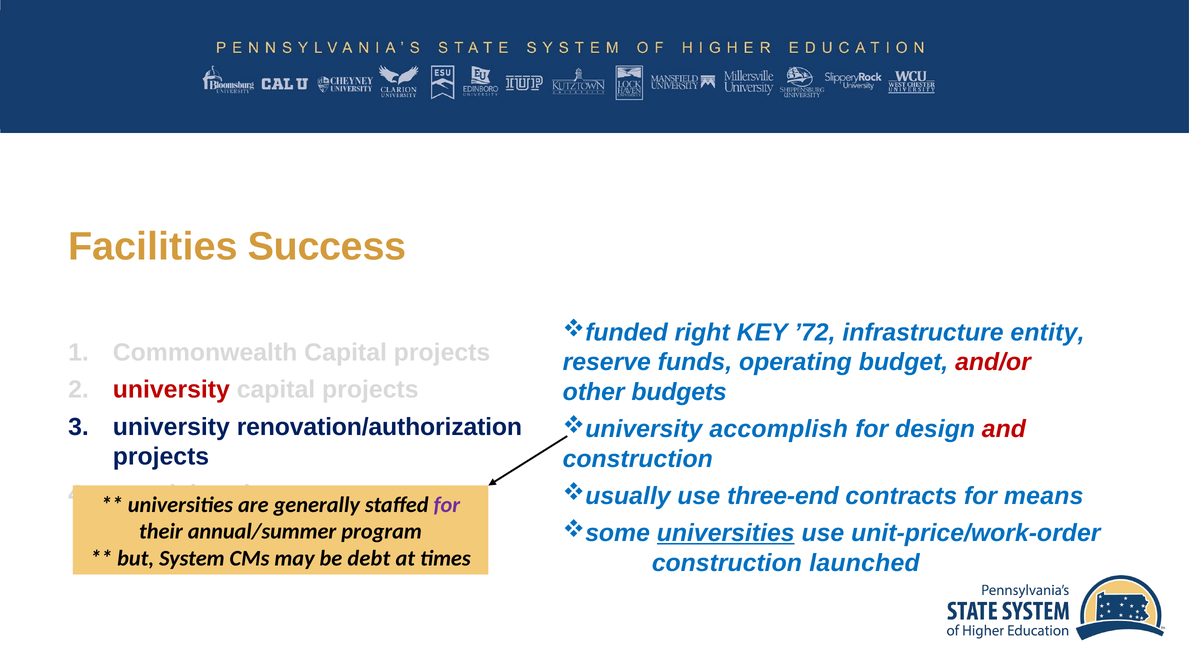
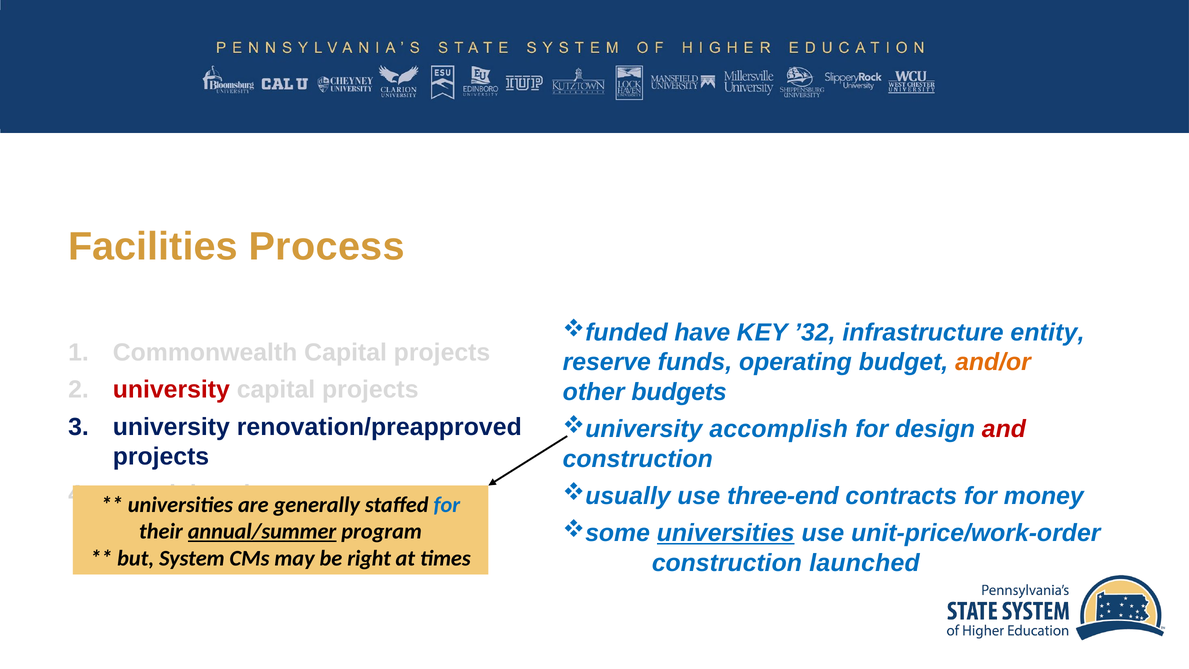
Success: Success -> Process
right: right -> have
’72: ’72 -> ’32
and/or colour: red -> orange
renovation/authorization: renovation/authorization -> renovation/preapproved
means: means -> money
for at (447, 505) colour: purple -> blue
annual/summer underline: none -> present
debt: debt -> right
